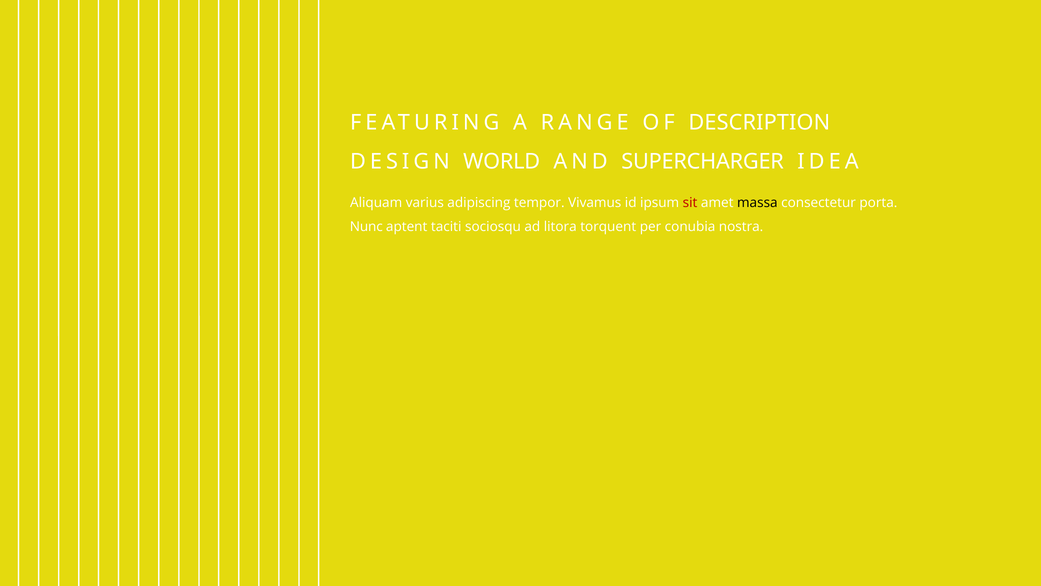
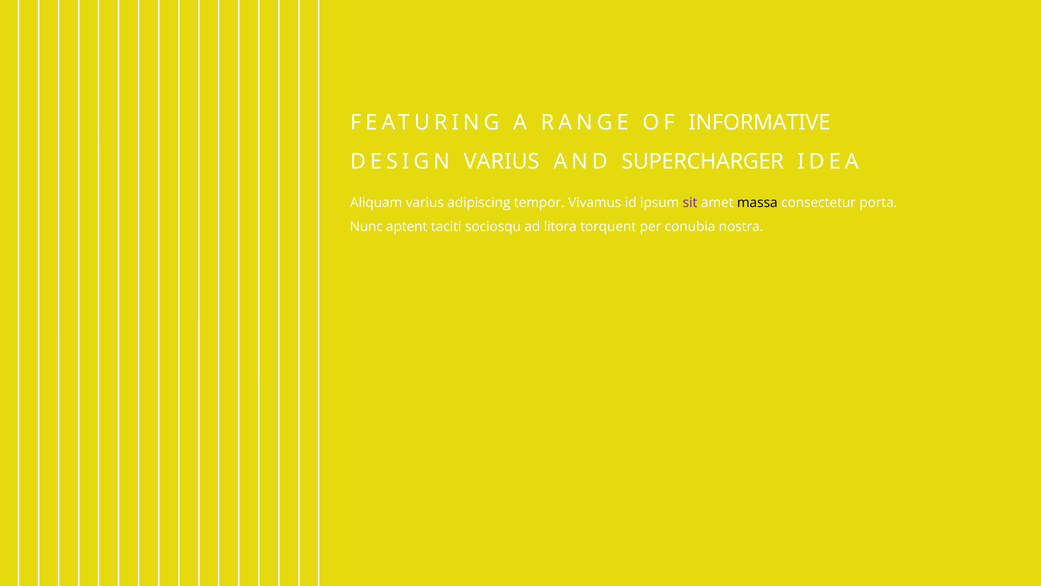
DESCRIPTION: DESCRIPTION -> INFORMATIVE
DESIGN WORLD: WORLD -> VARIUS
sit colour: red -> purple
